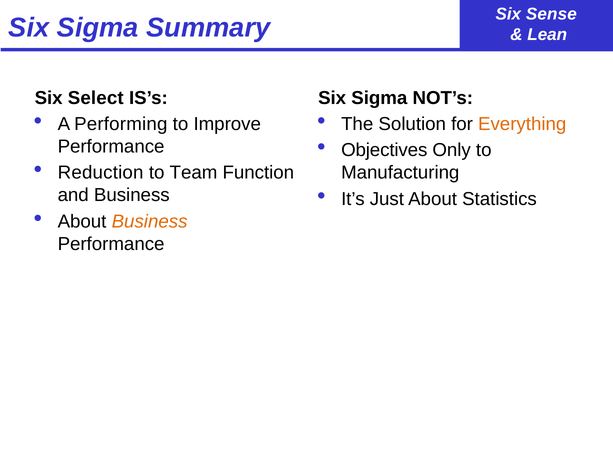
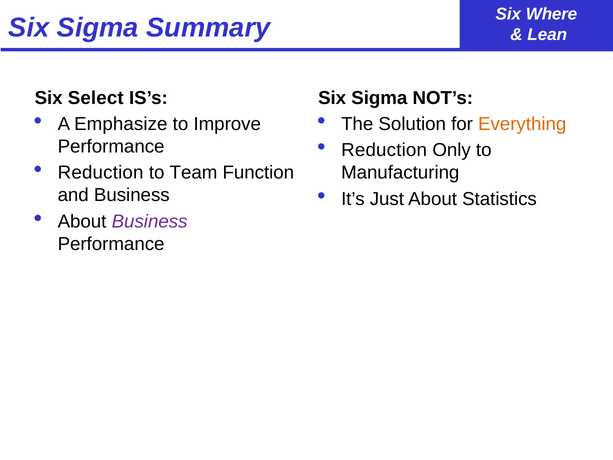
Sense: Sense -> Where
Performing: Performing -> Emphasize
Objectives at (384, 150): Objectives -> Reduction
Business at (150, 221) colour: orange -> purple
